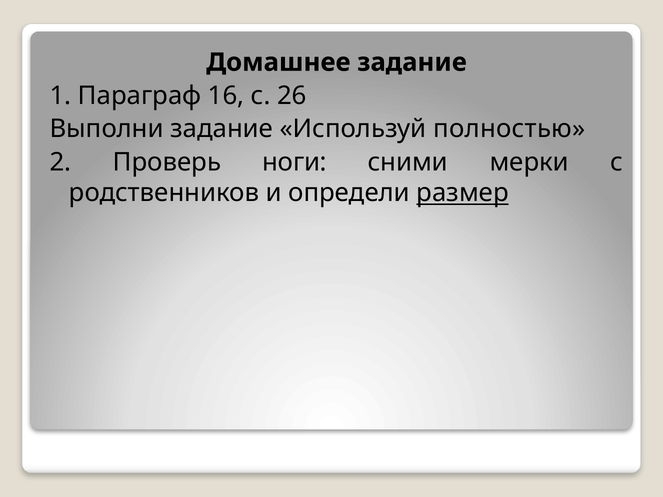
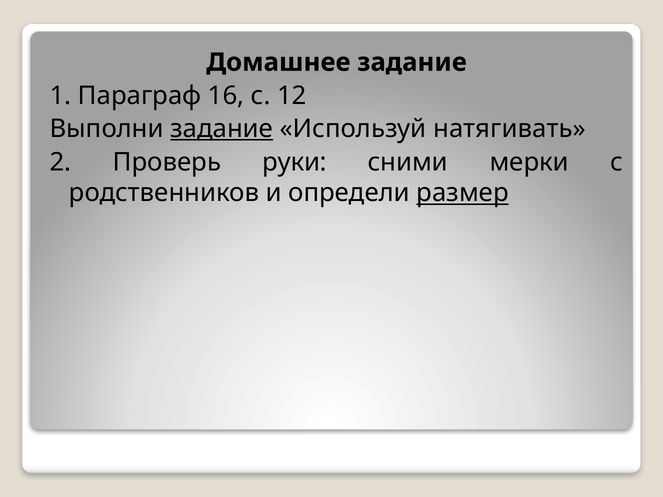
26: 26 -> 12
задание at (222, 129) underline: none -> present
полностью: полностью -> натягивать
ноги: ноги -> руки
